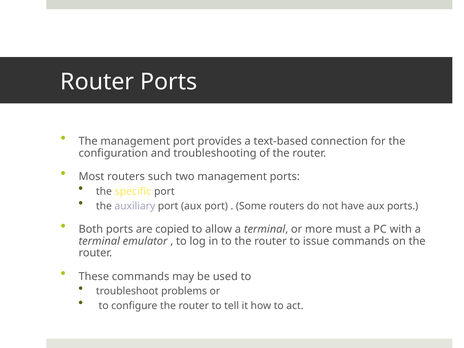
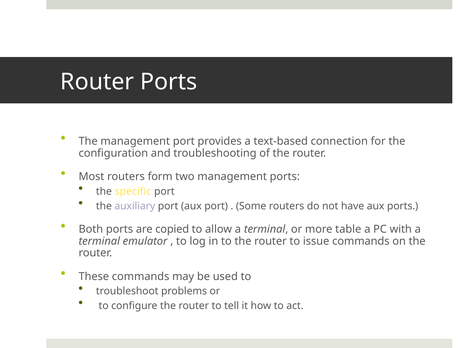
such: such -> form
must: must -> table
